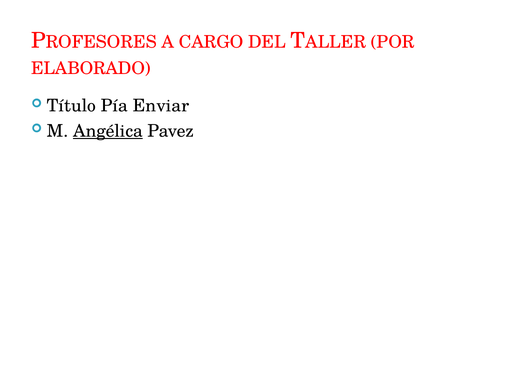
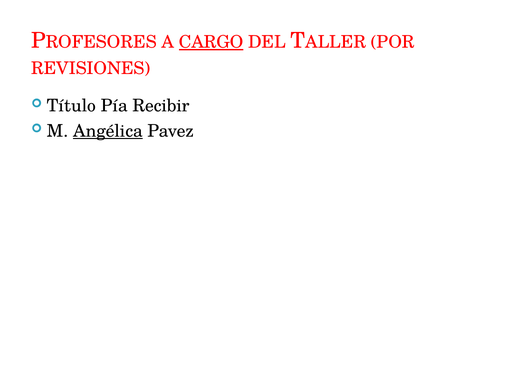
CARGO underline: none -> present
ELABORADO: ELABORADO -> REVISIONES
Enviar: Enviar -> Recibir
